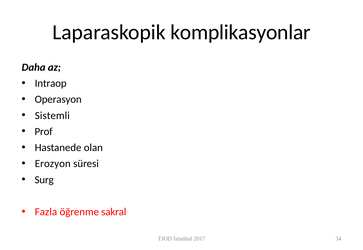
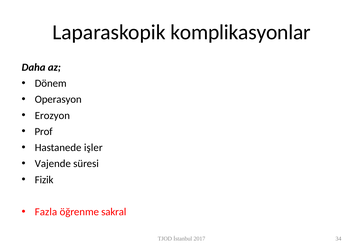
Intraop: Intraop -> Dönem
Sistemli: Sistemli -> Erozyon
olan: olan -> işler
Erozyon: Erozyon -> Vajende
Surg: Surg -> Fizik
